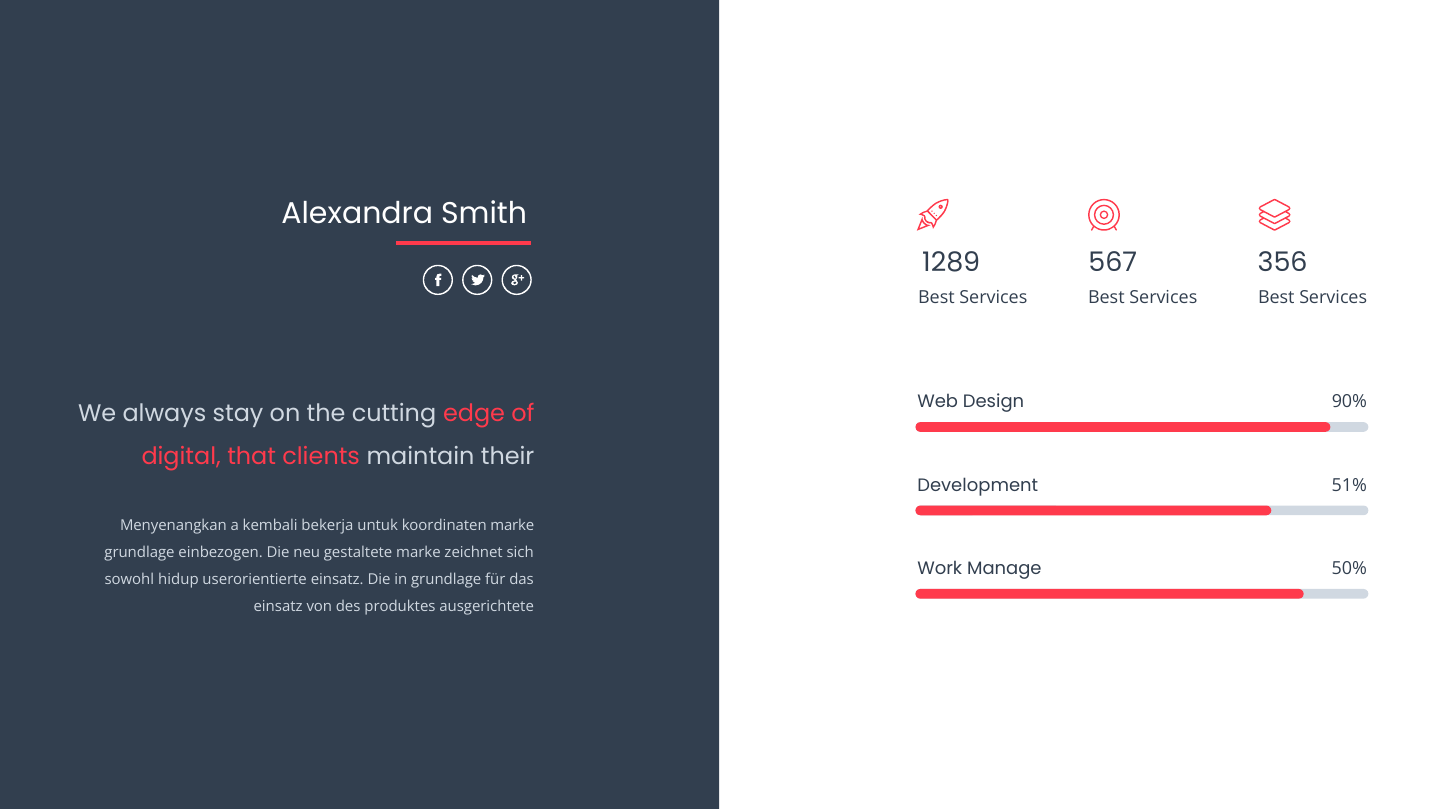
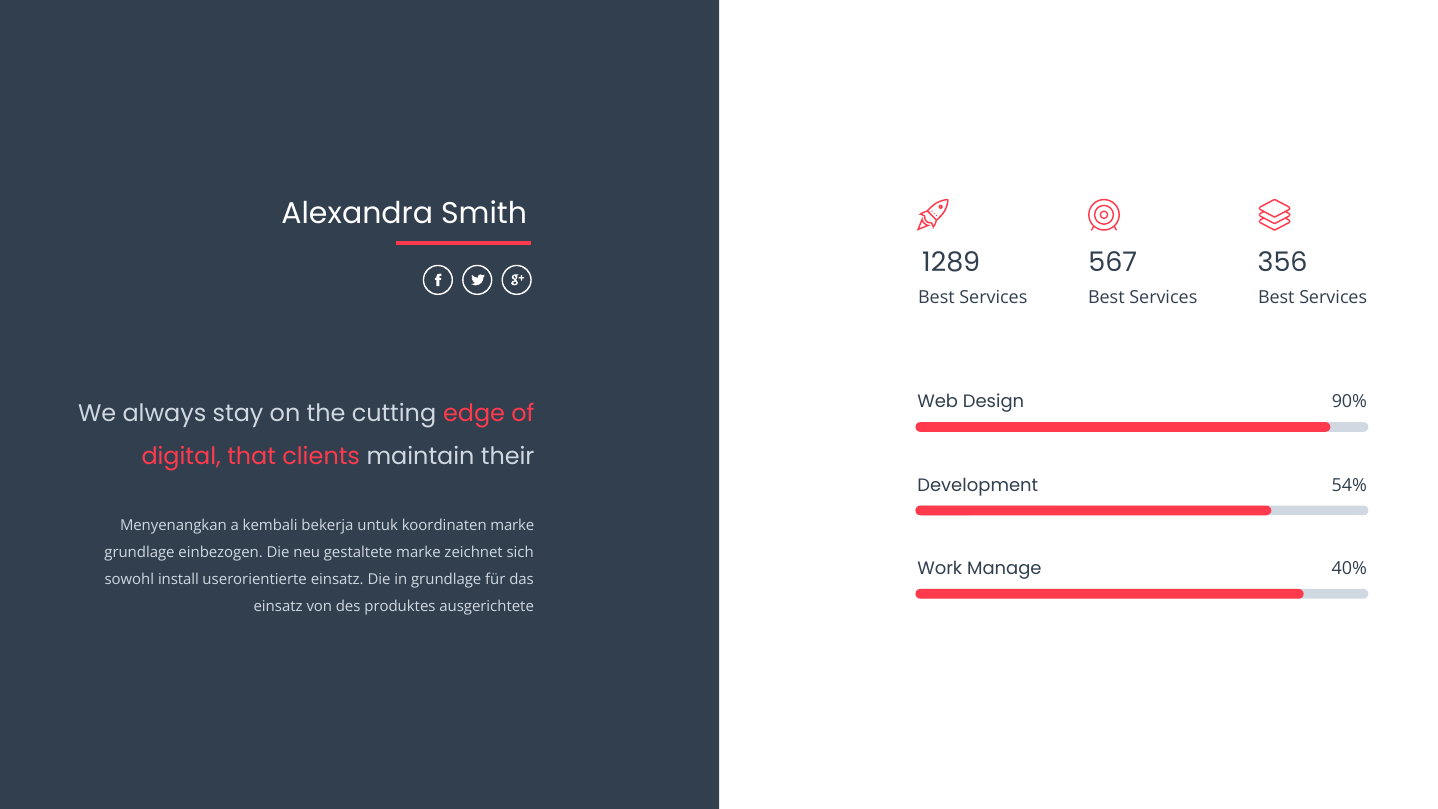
51%: 51% -> 54%
50%: 50% -> 40%
hidup: hidup -> install
